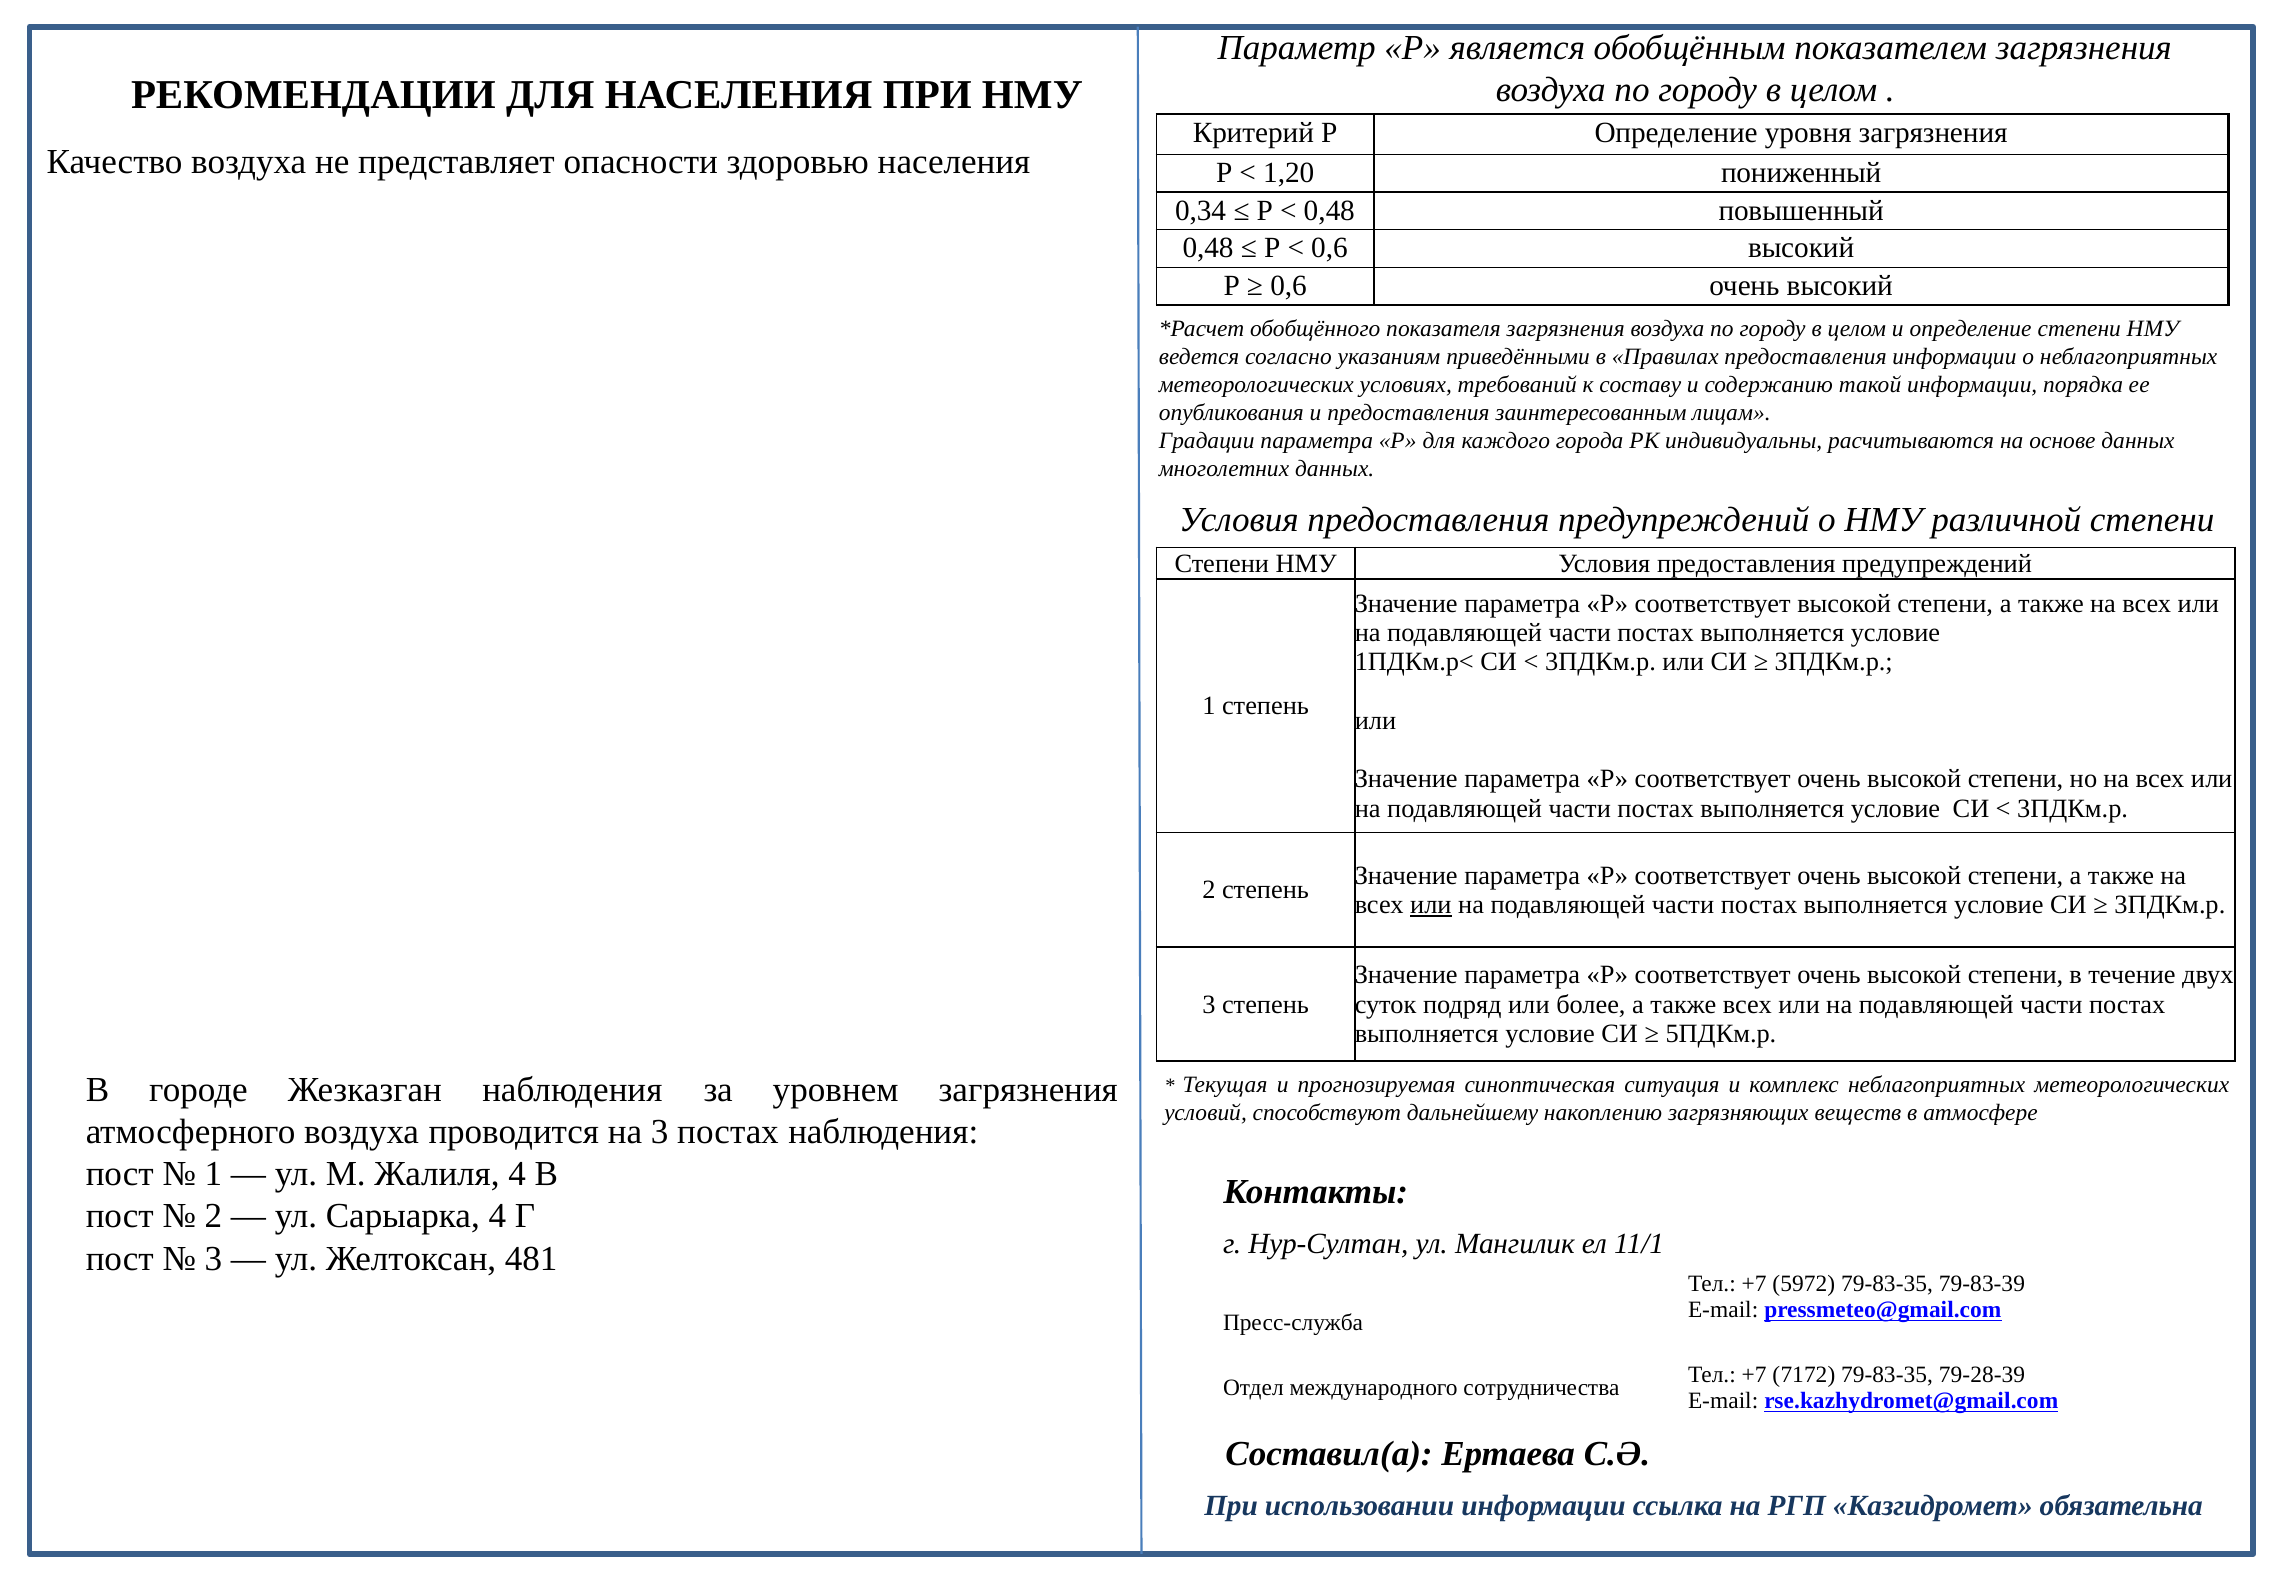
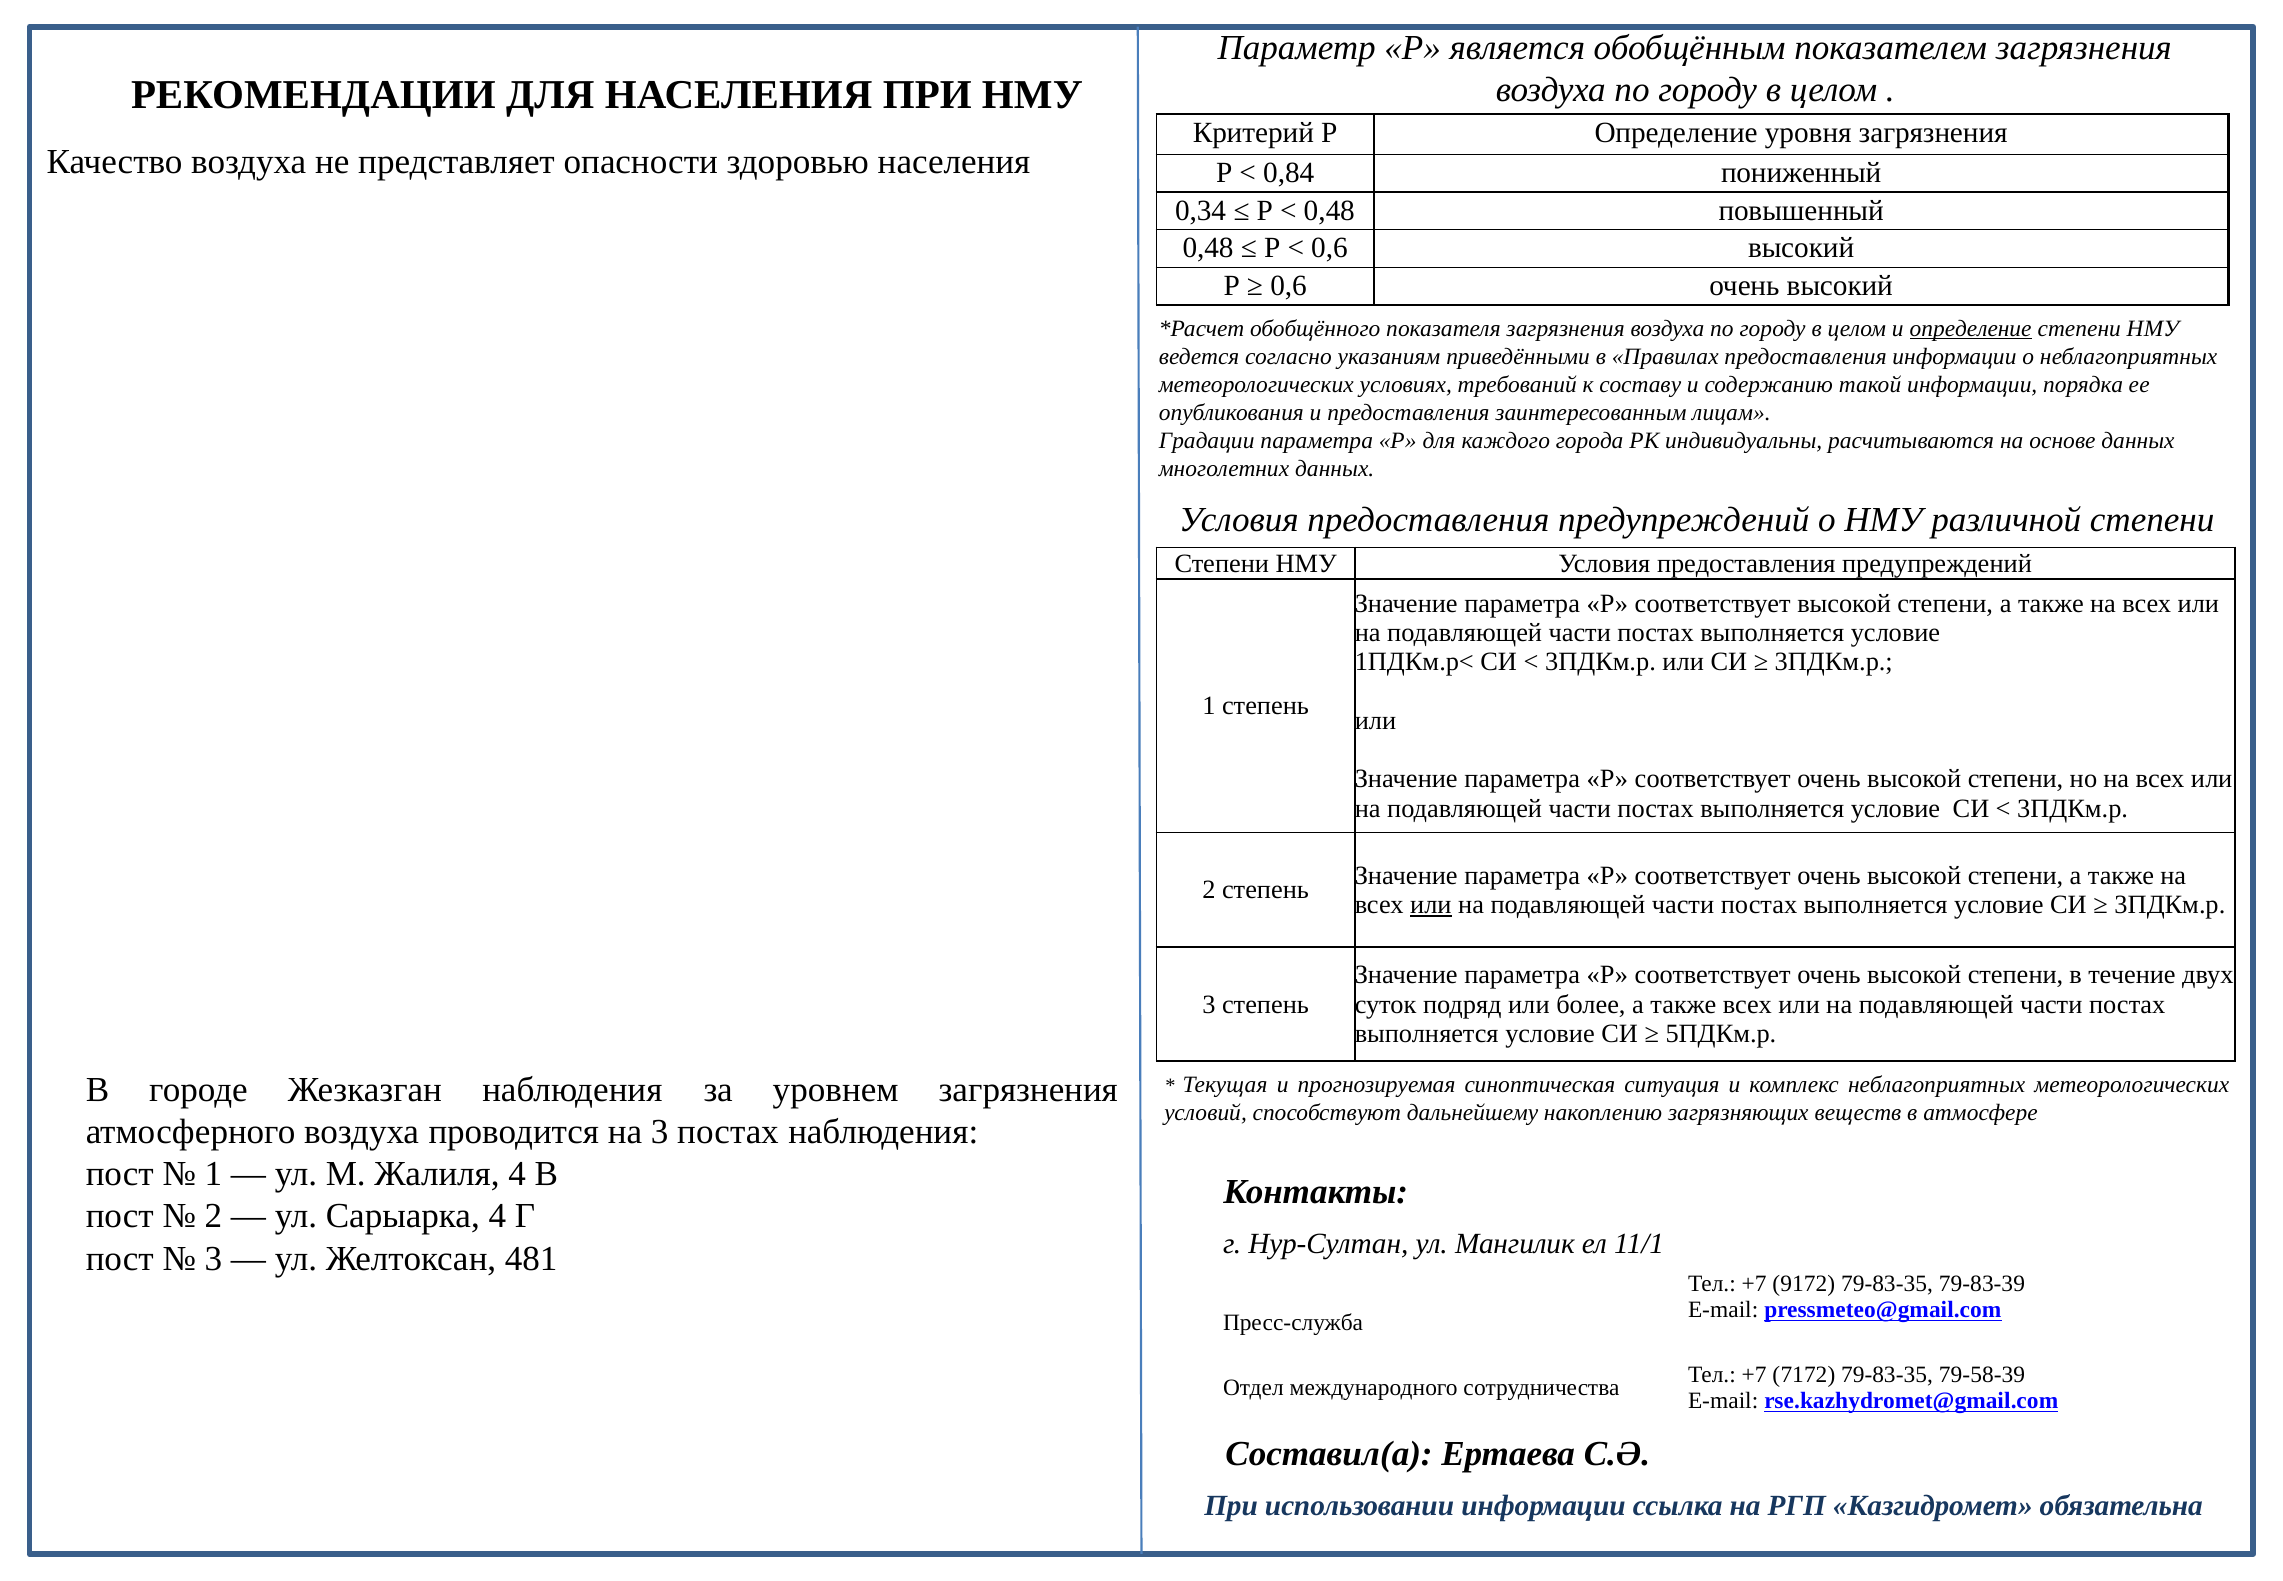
1,20: 1,20 -> 0,84
определение at (1971, 328) underline: none -> present
5972: 5972 -> 9172
79-28-39: 79-28-39 -> 79-58-39
